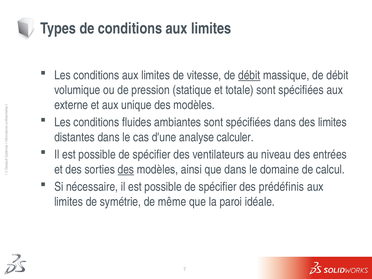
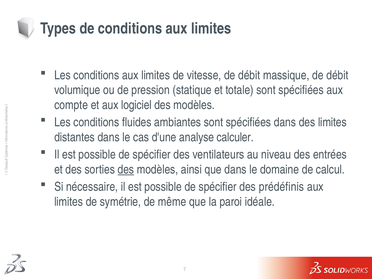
débit at (249, 75) underline: present -> none
externe: externe -> compte
unique: unique -> logiciel
